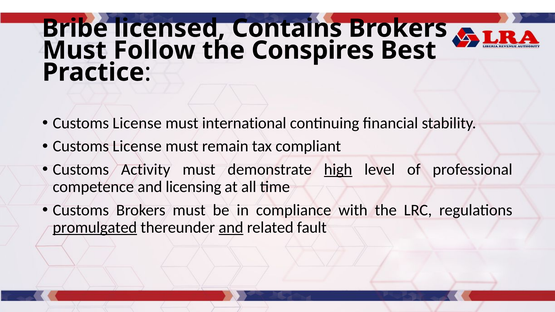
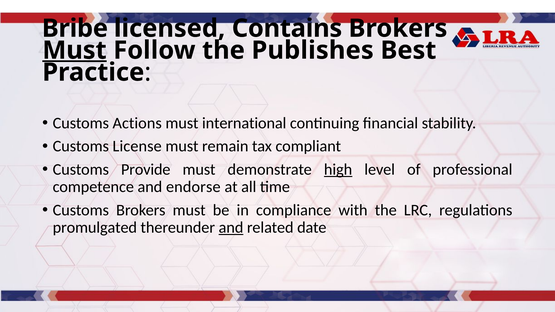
Must at (74, 50) underline: none -> present
Conspires: Conspires -> Publishes
License at (137, 123): License -> Actions
Activity: Activity -> Provide
licensing: licensing -> endorse
promulgated underline: present -> none
fault: fault -> date
